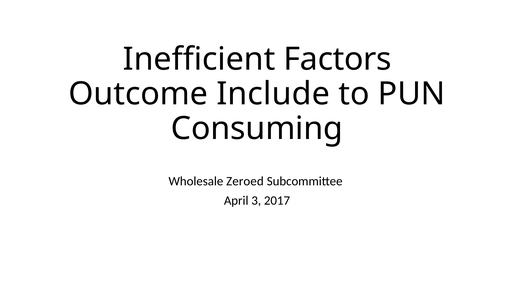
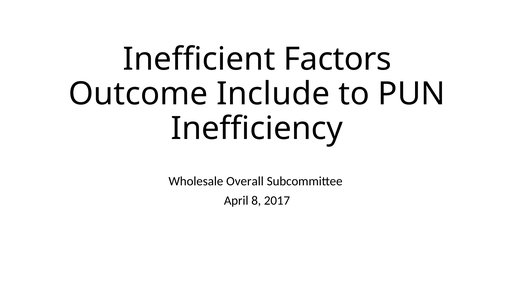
Consuming: Consuming -> Inefficiency
Zeroed: Zeroed -> Overall
3: 3 -> 8
